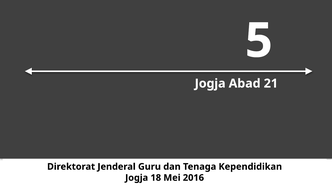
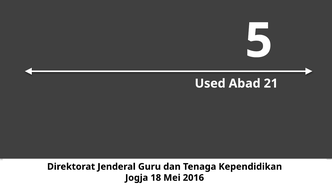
Jogja at (210, 83): Jogja -> Used
